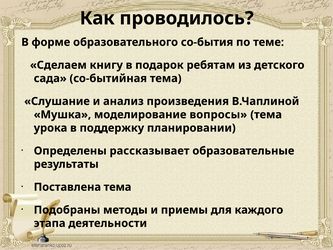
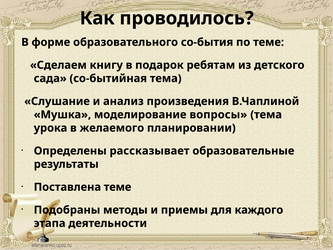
поддержку: поддержку -> желаемого
Поставлена тема: тема -> теме
